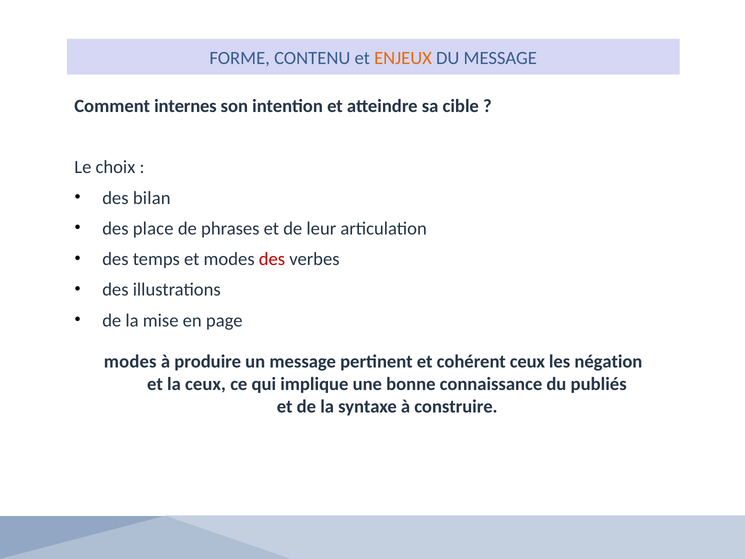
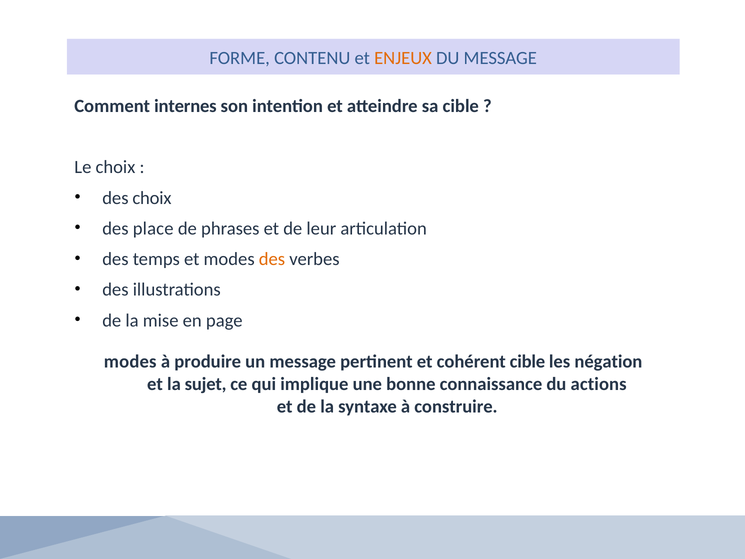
des bilan: bilan -> choix
des at (272, 259) colour: red -> orange
cohérent ceux: ceux -> cible
la ceux: ceux -> sujet
publiés: publiés -> actions
